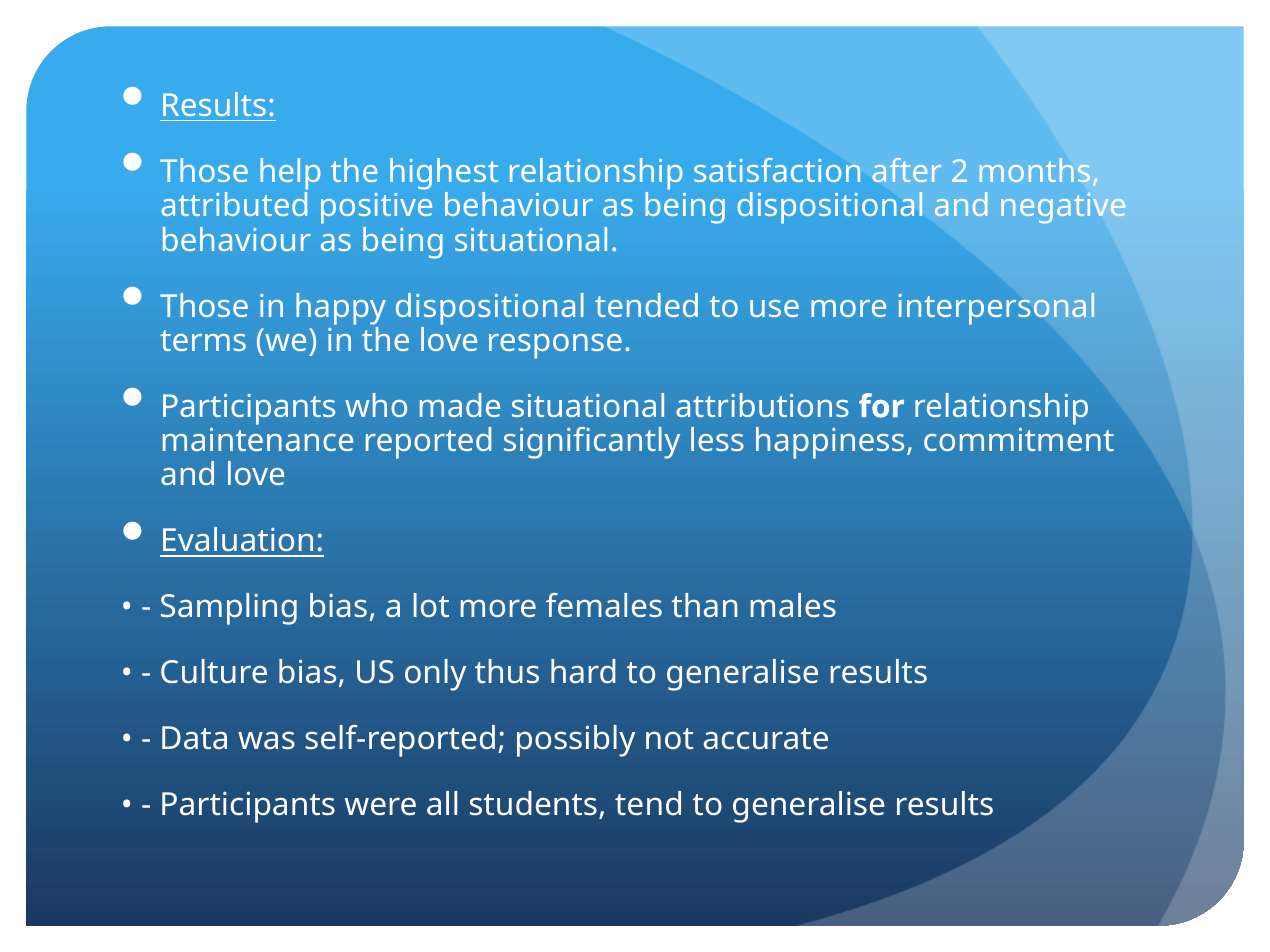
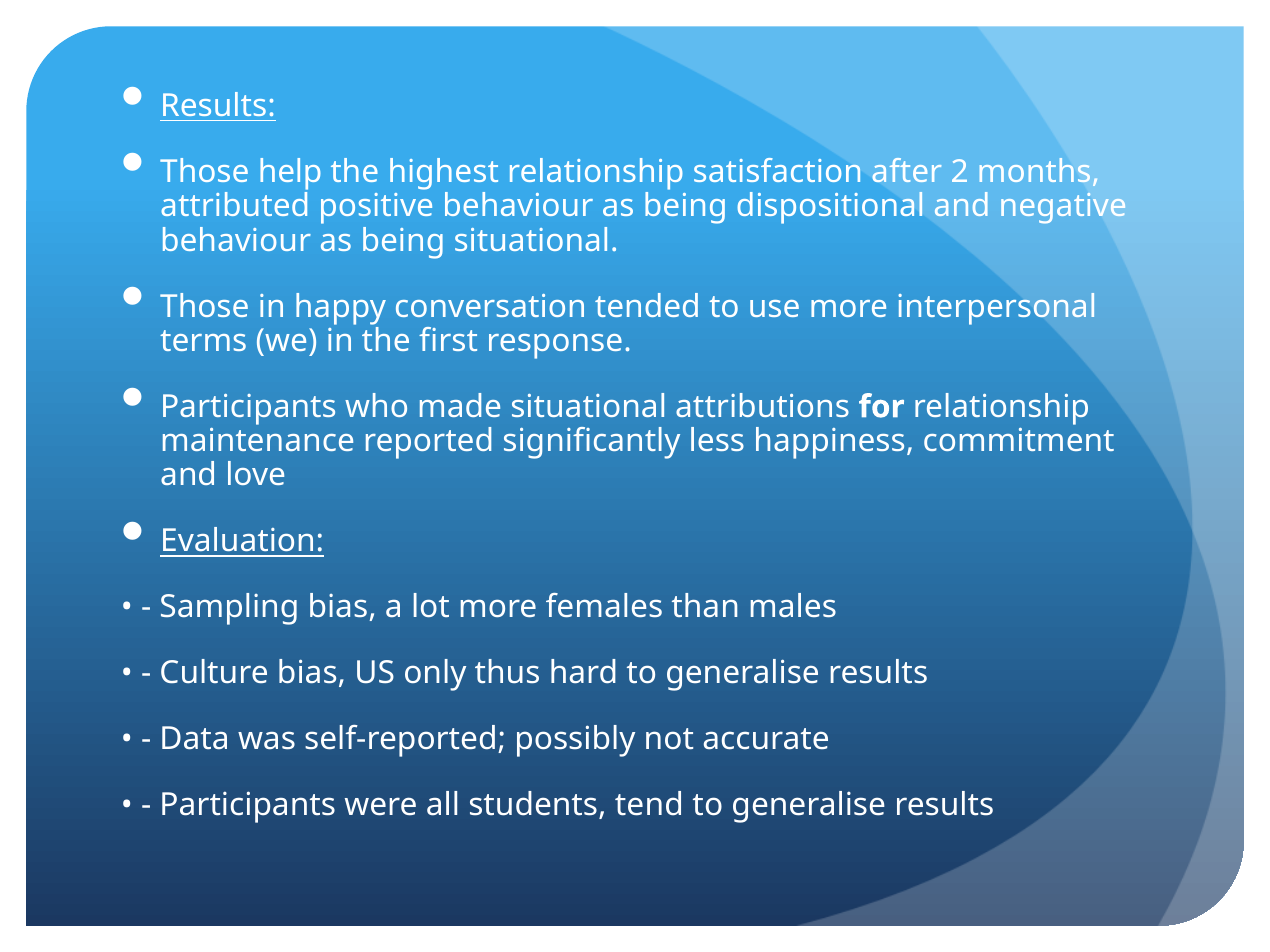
happy dispositional: dispositional -> conversation
the love: love -> first
